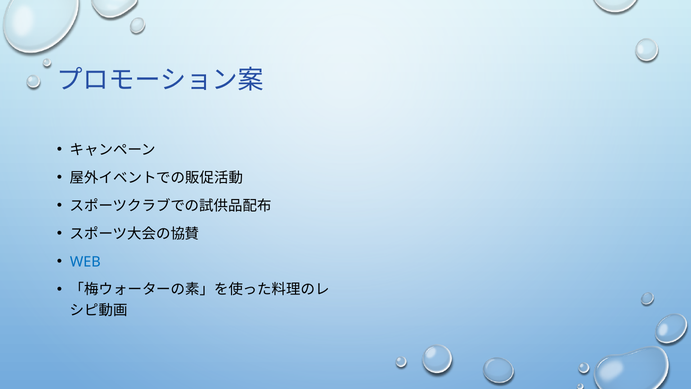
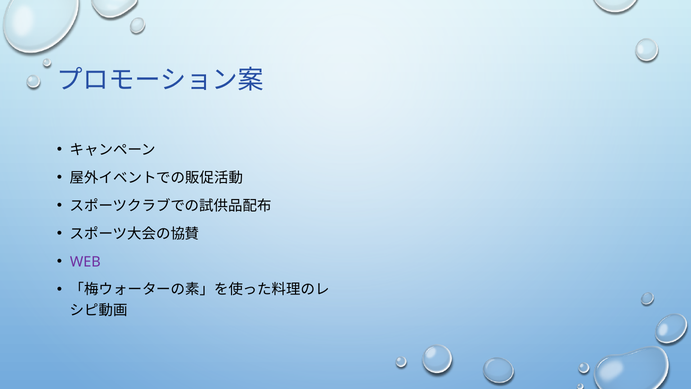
WEB colour: blue -> purple
